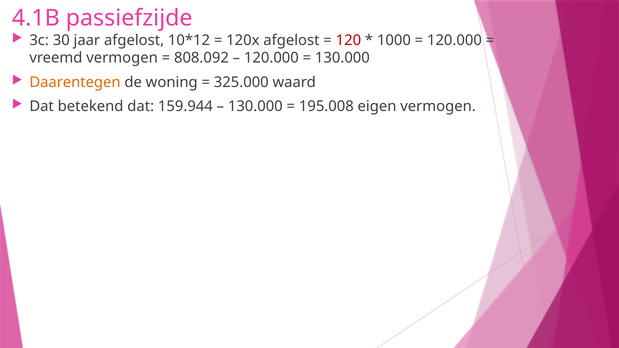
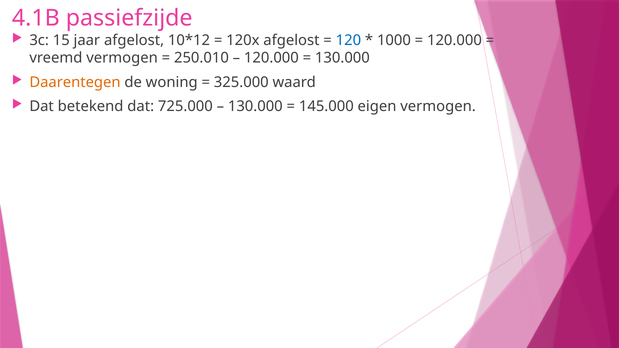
30: 30 -> 15
120 colour: red -> blue
808.092: 808.092 -> 250.010
159.944: 159.944 -> 725.000
195.008: 195.008 -> 145.000
